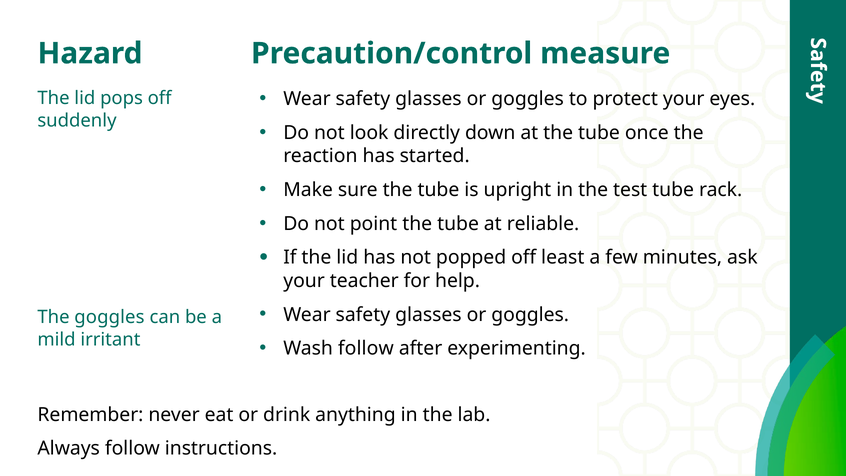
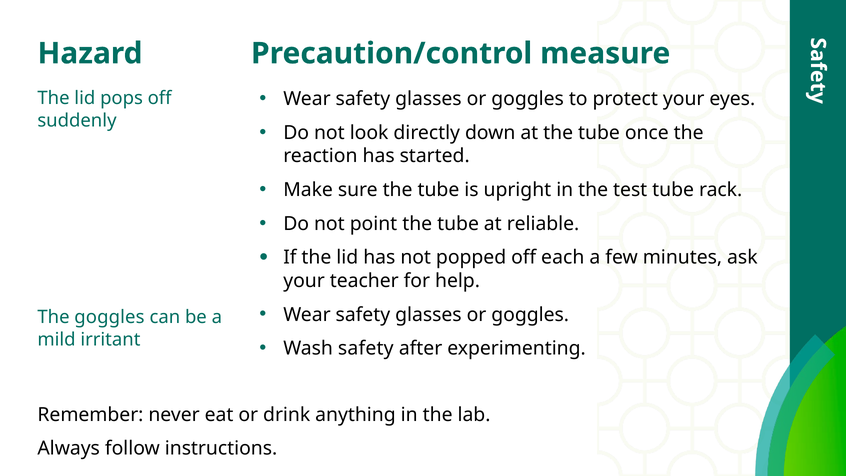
least: least -> each
Wash follow: follow -> safety
